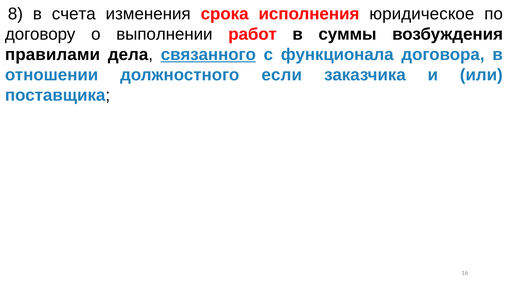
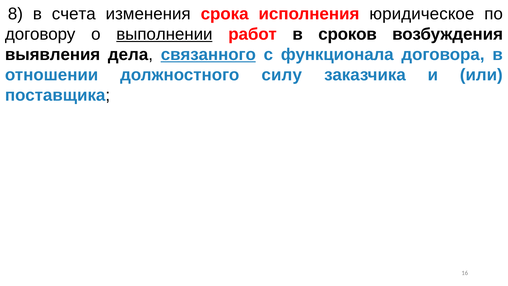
выполнении underline: none -> present
суммы: суммы -> сроков
правилами: правилами -> выявления
если: если -> силу
